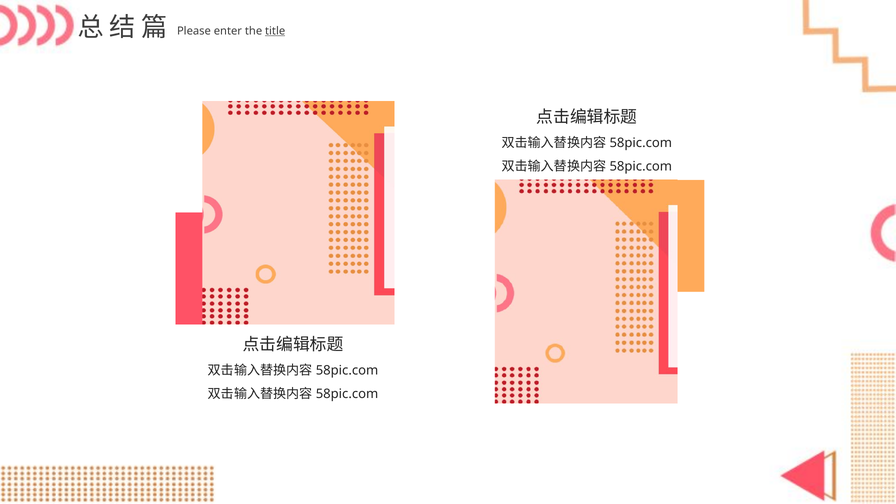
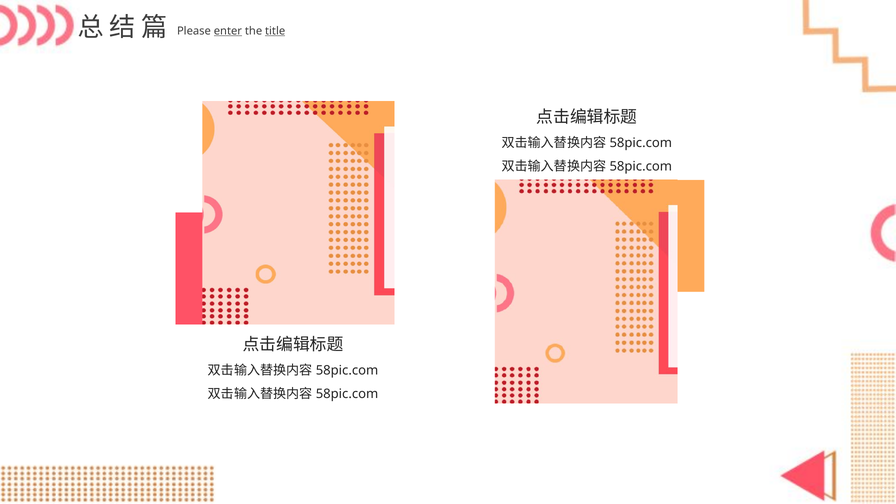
enter underline: none -> present
